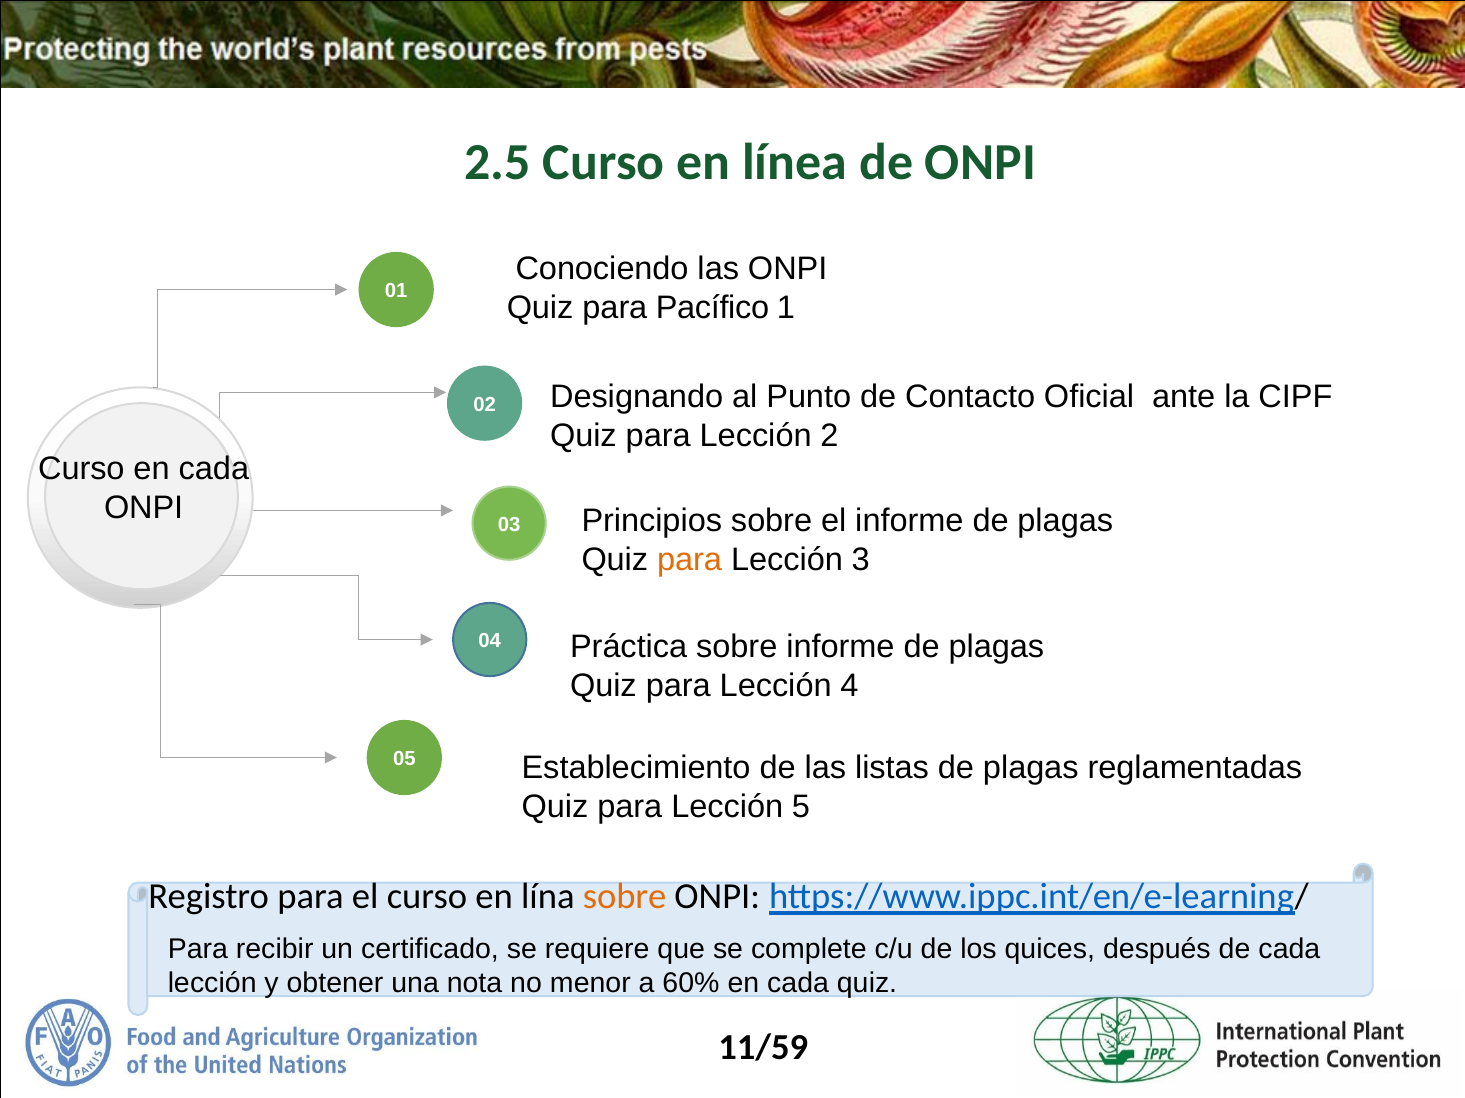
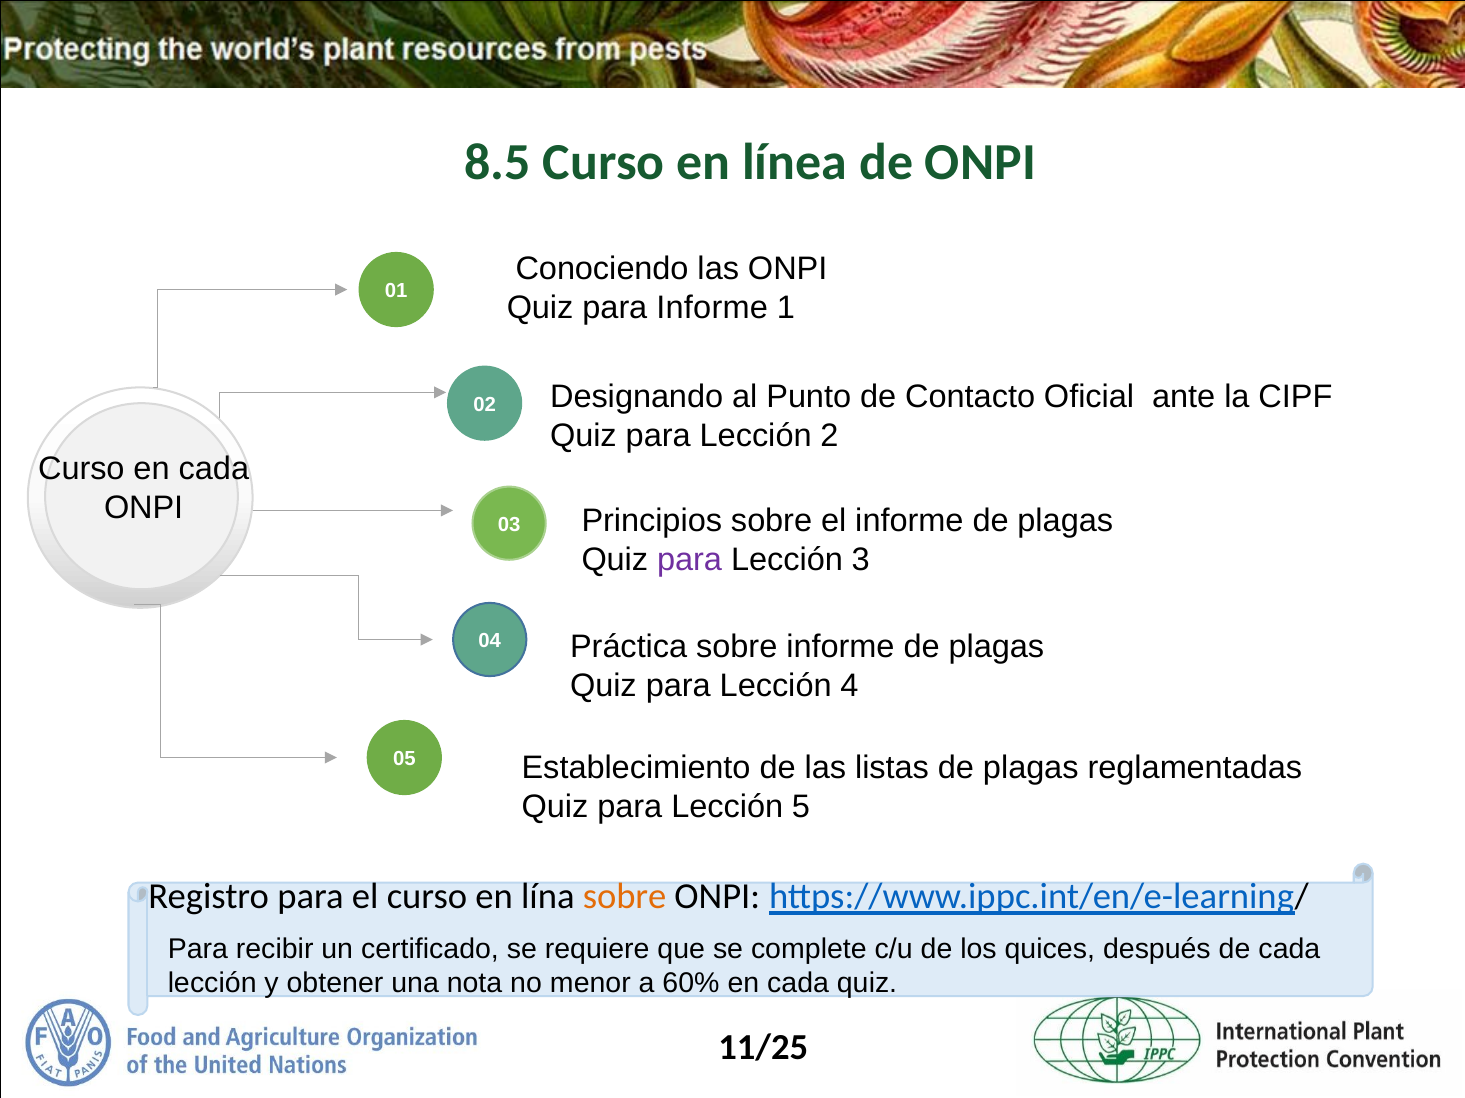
2.5: 2.5 -> 8.5
para Pacífico: Pacífico -> Informe
para at (690, 560) colour: orange -> purple
11/59: 11/59 -> 11/25
